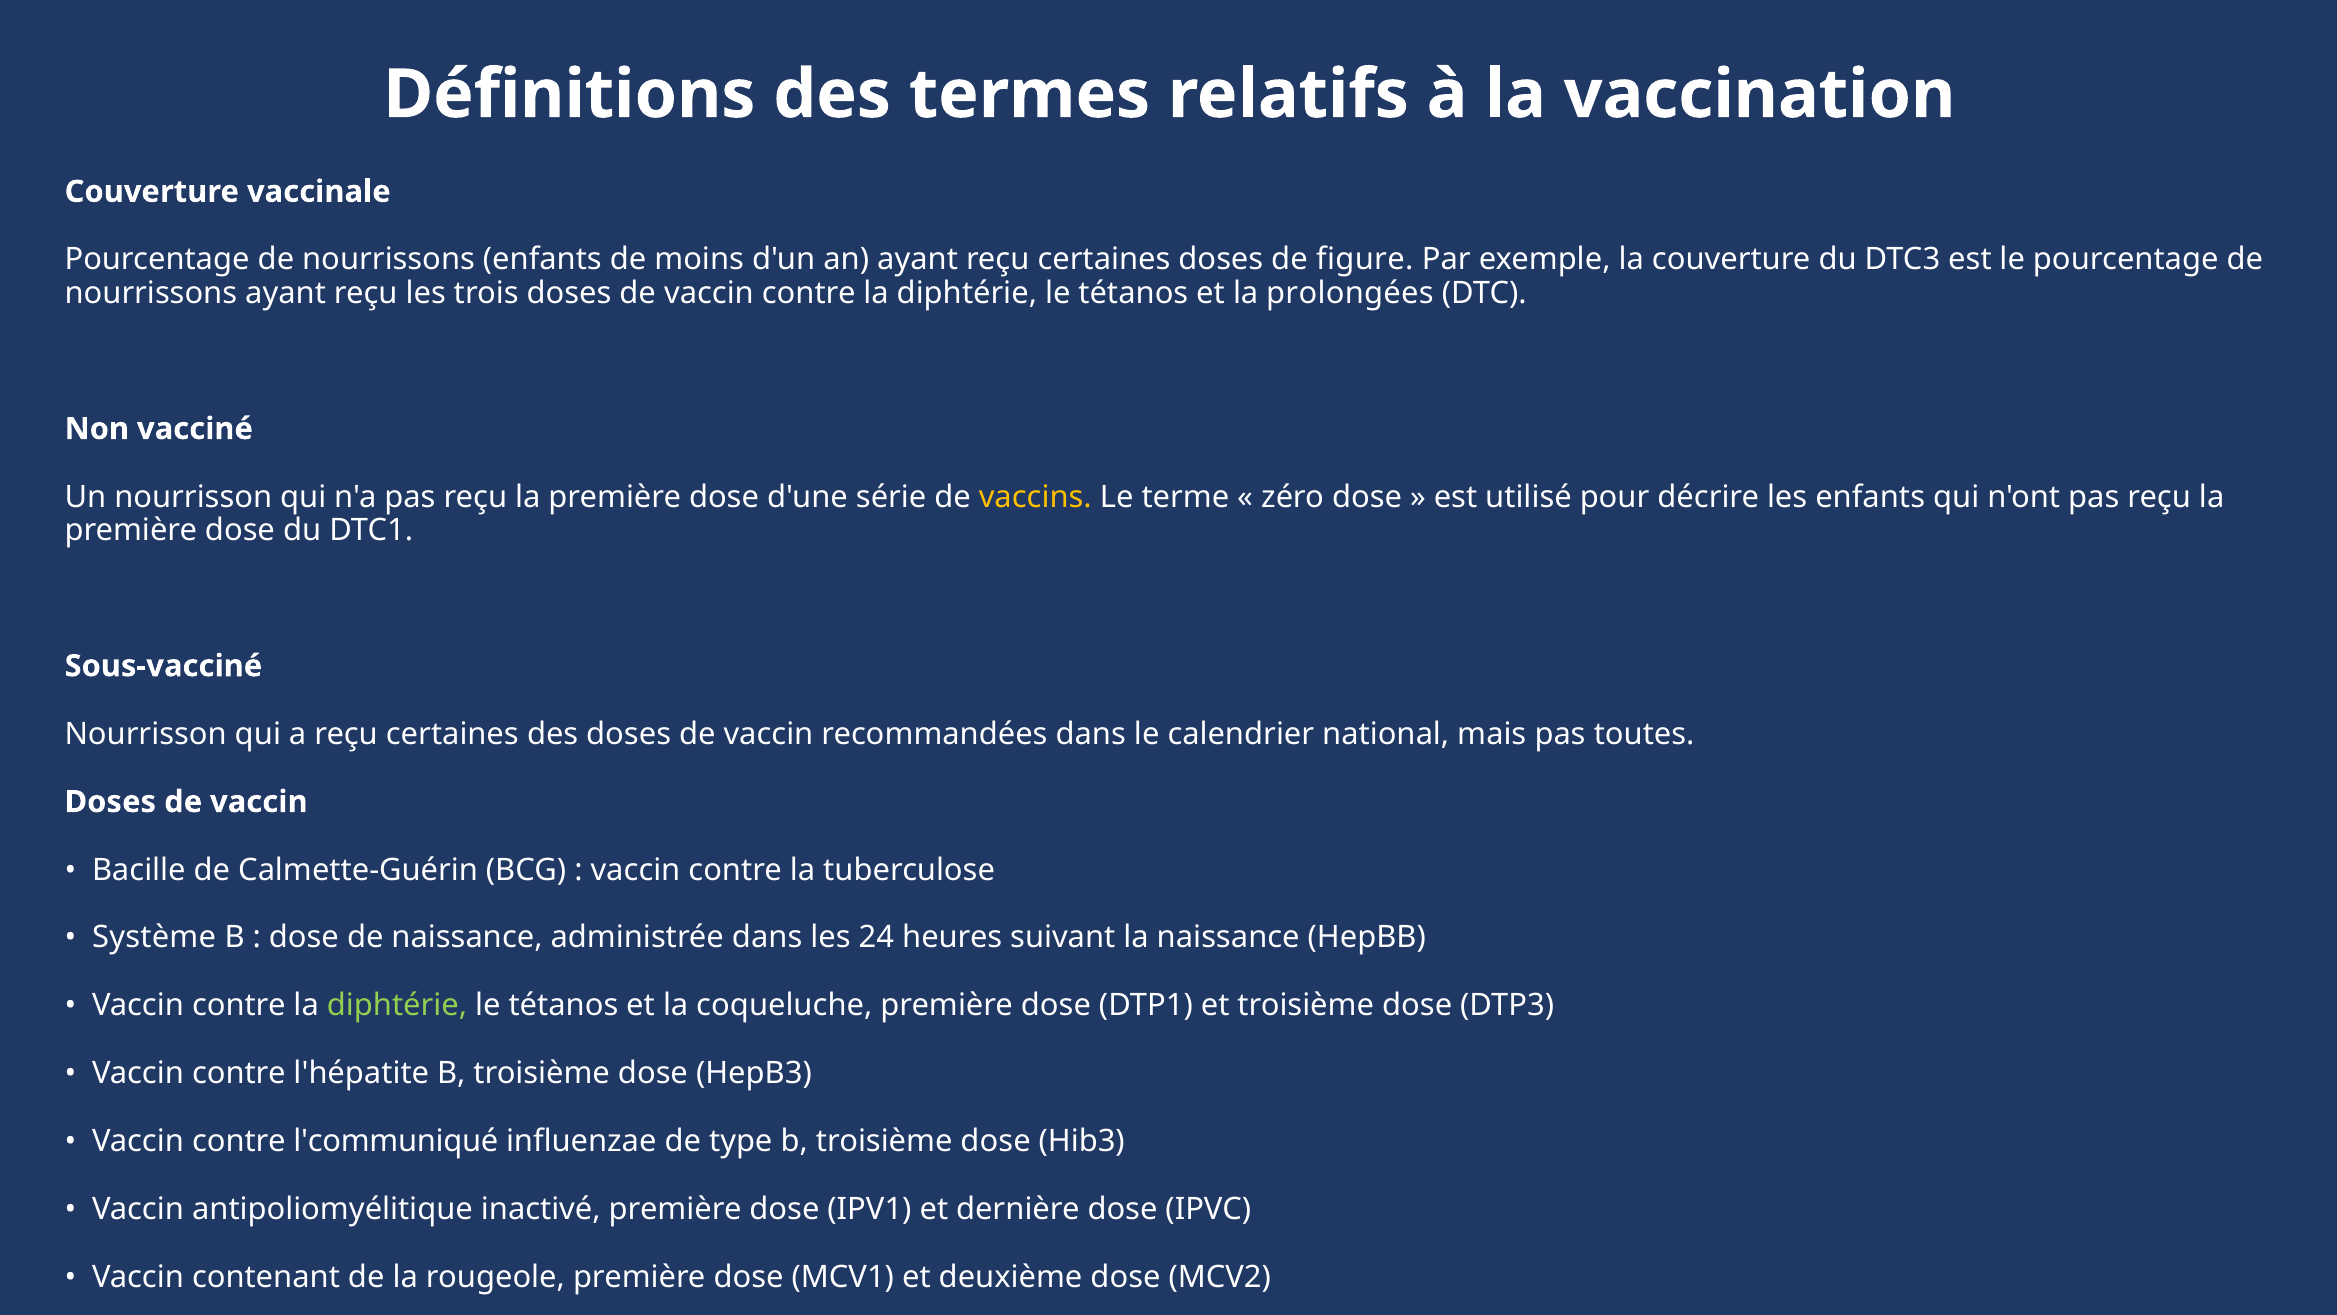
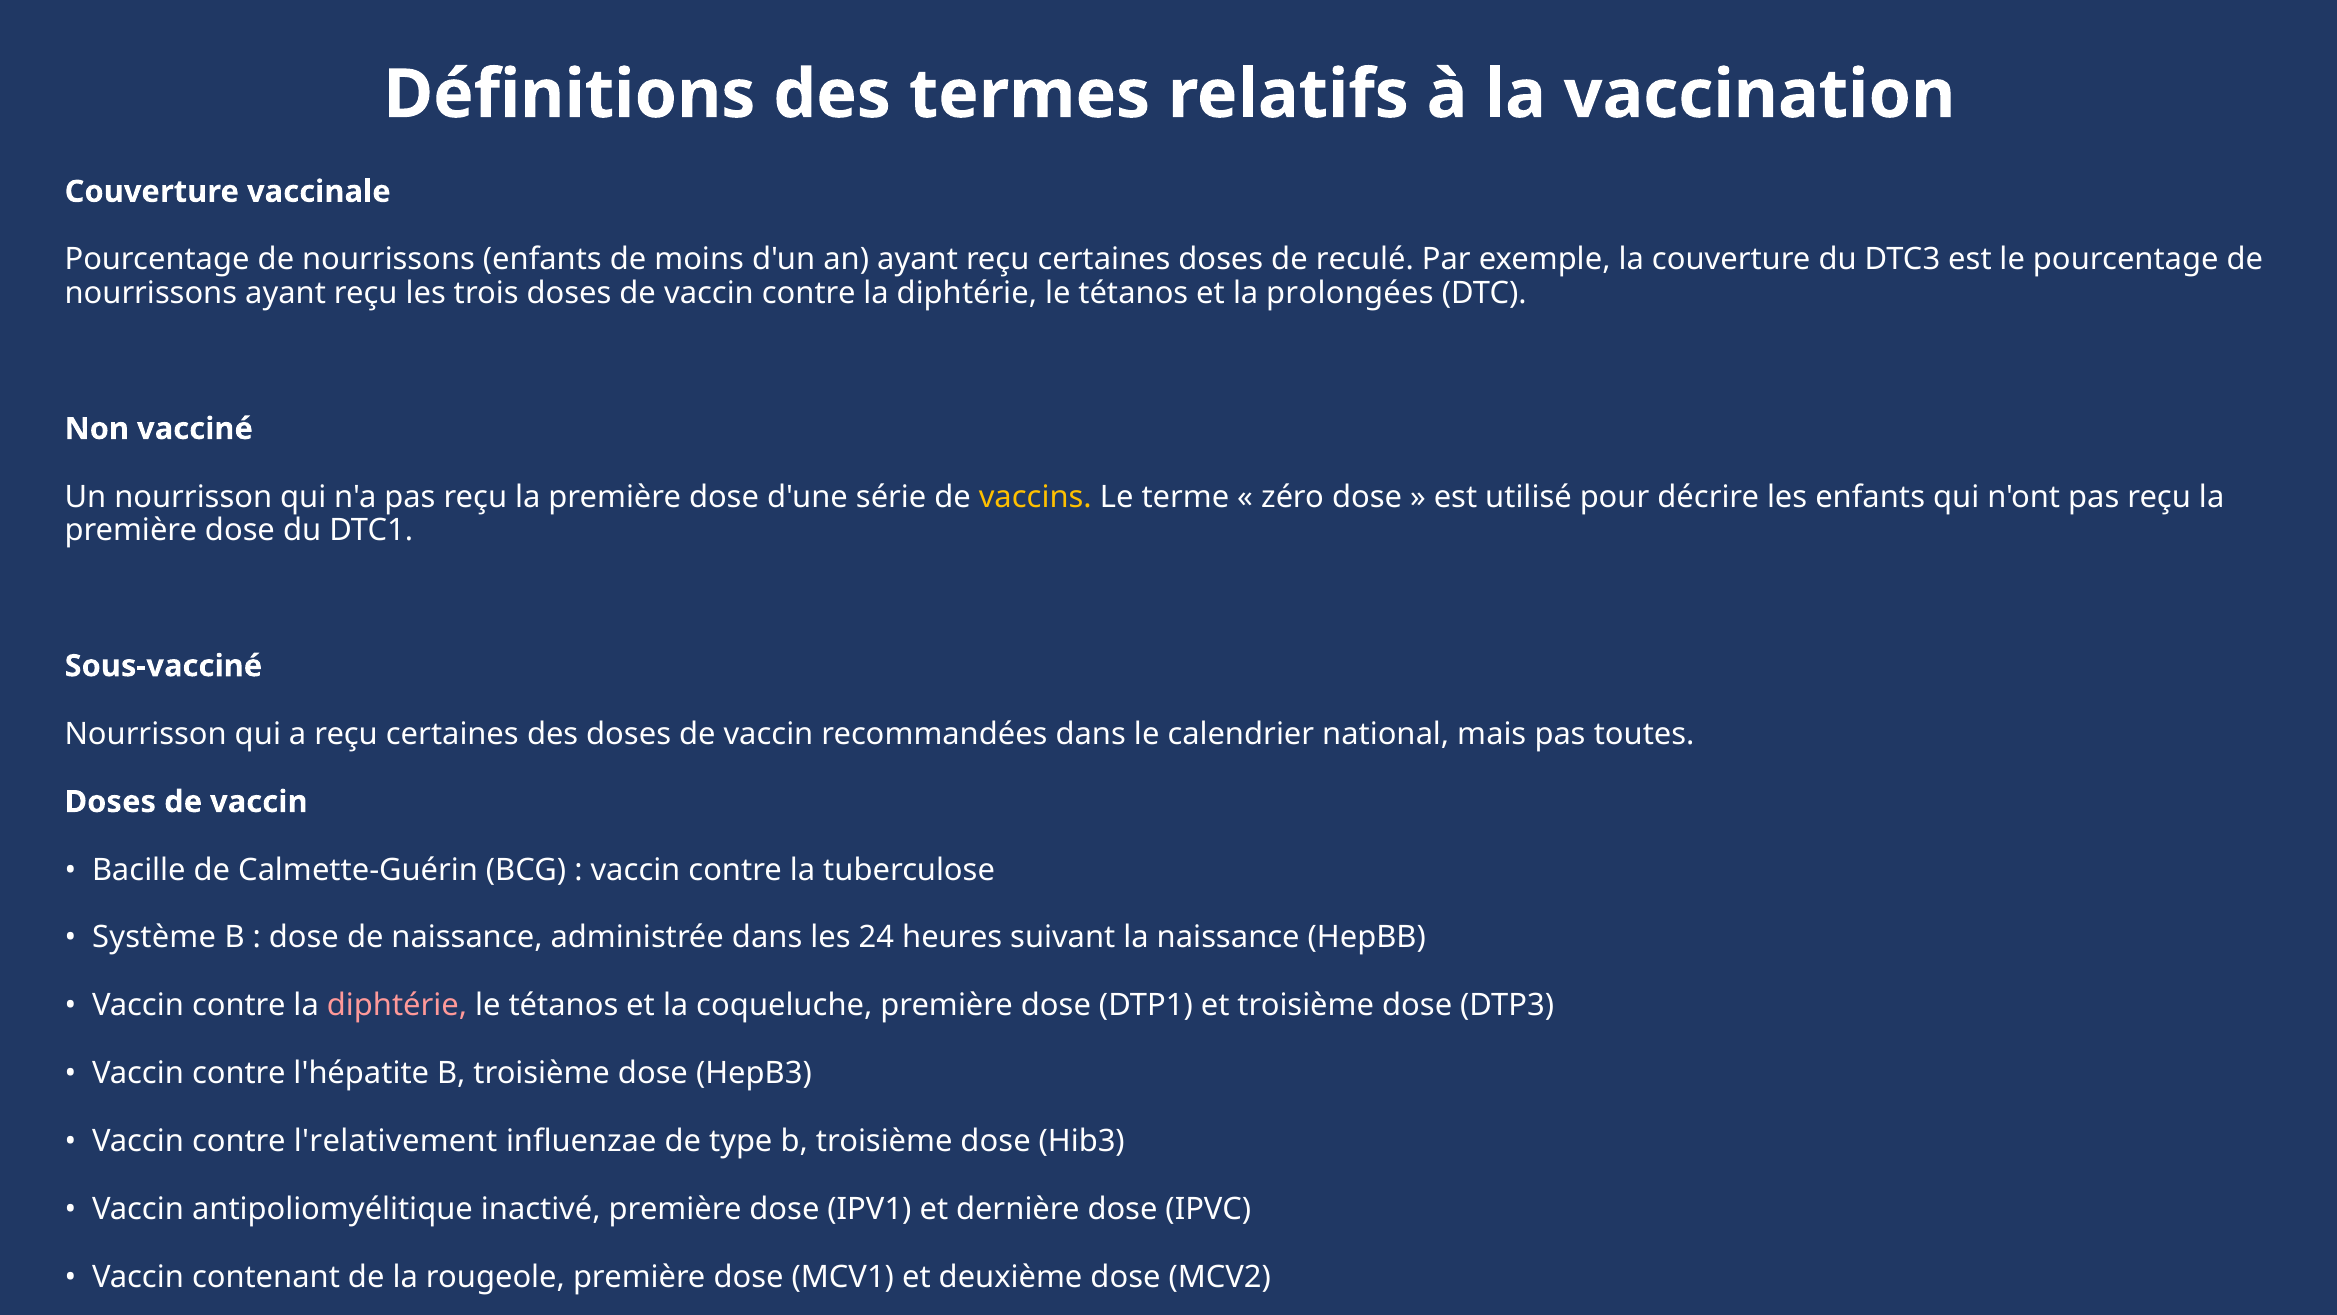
figure: figure -> reculé
diphtérie at (397, 1005) colour: light green -> pink
l'communiqué: l'communiqué -> l'relativement
